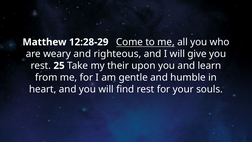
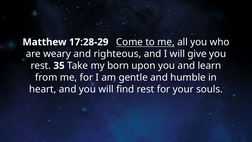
12:28-29: 12:28-29 -> 17:28-29
25: 25 -> 35
their: their -> born
